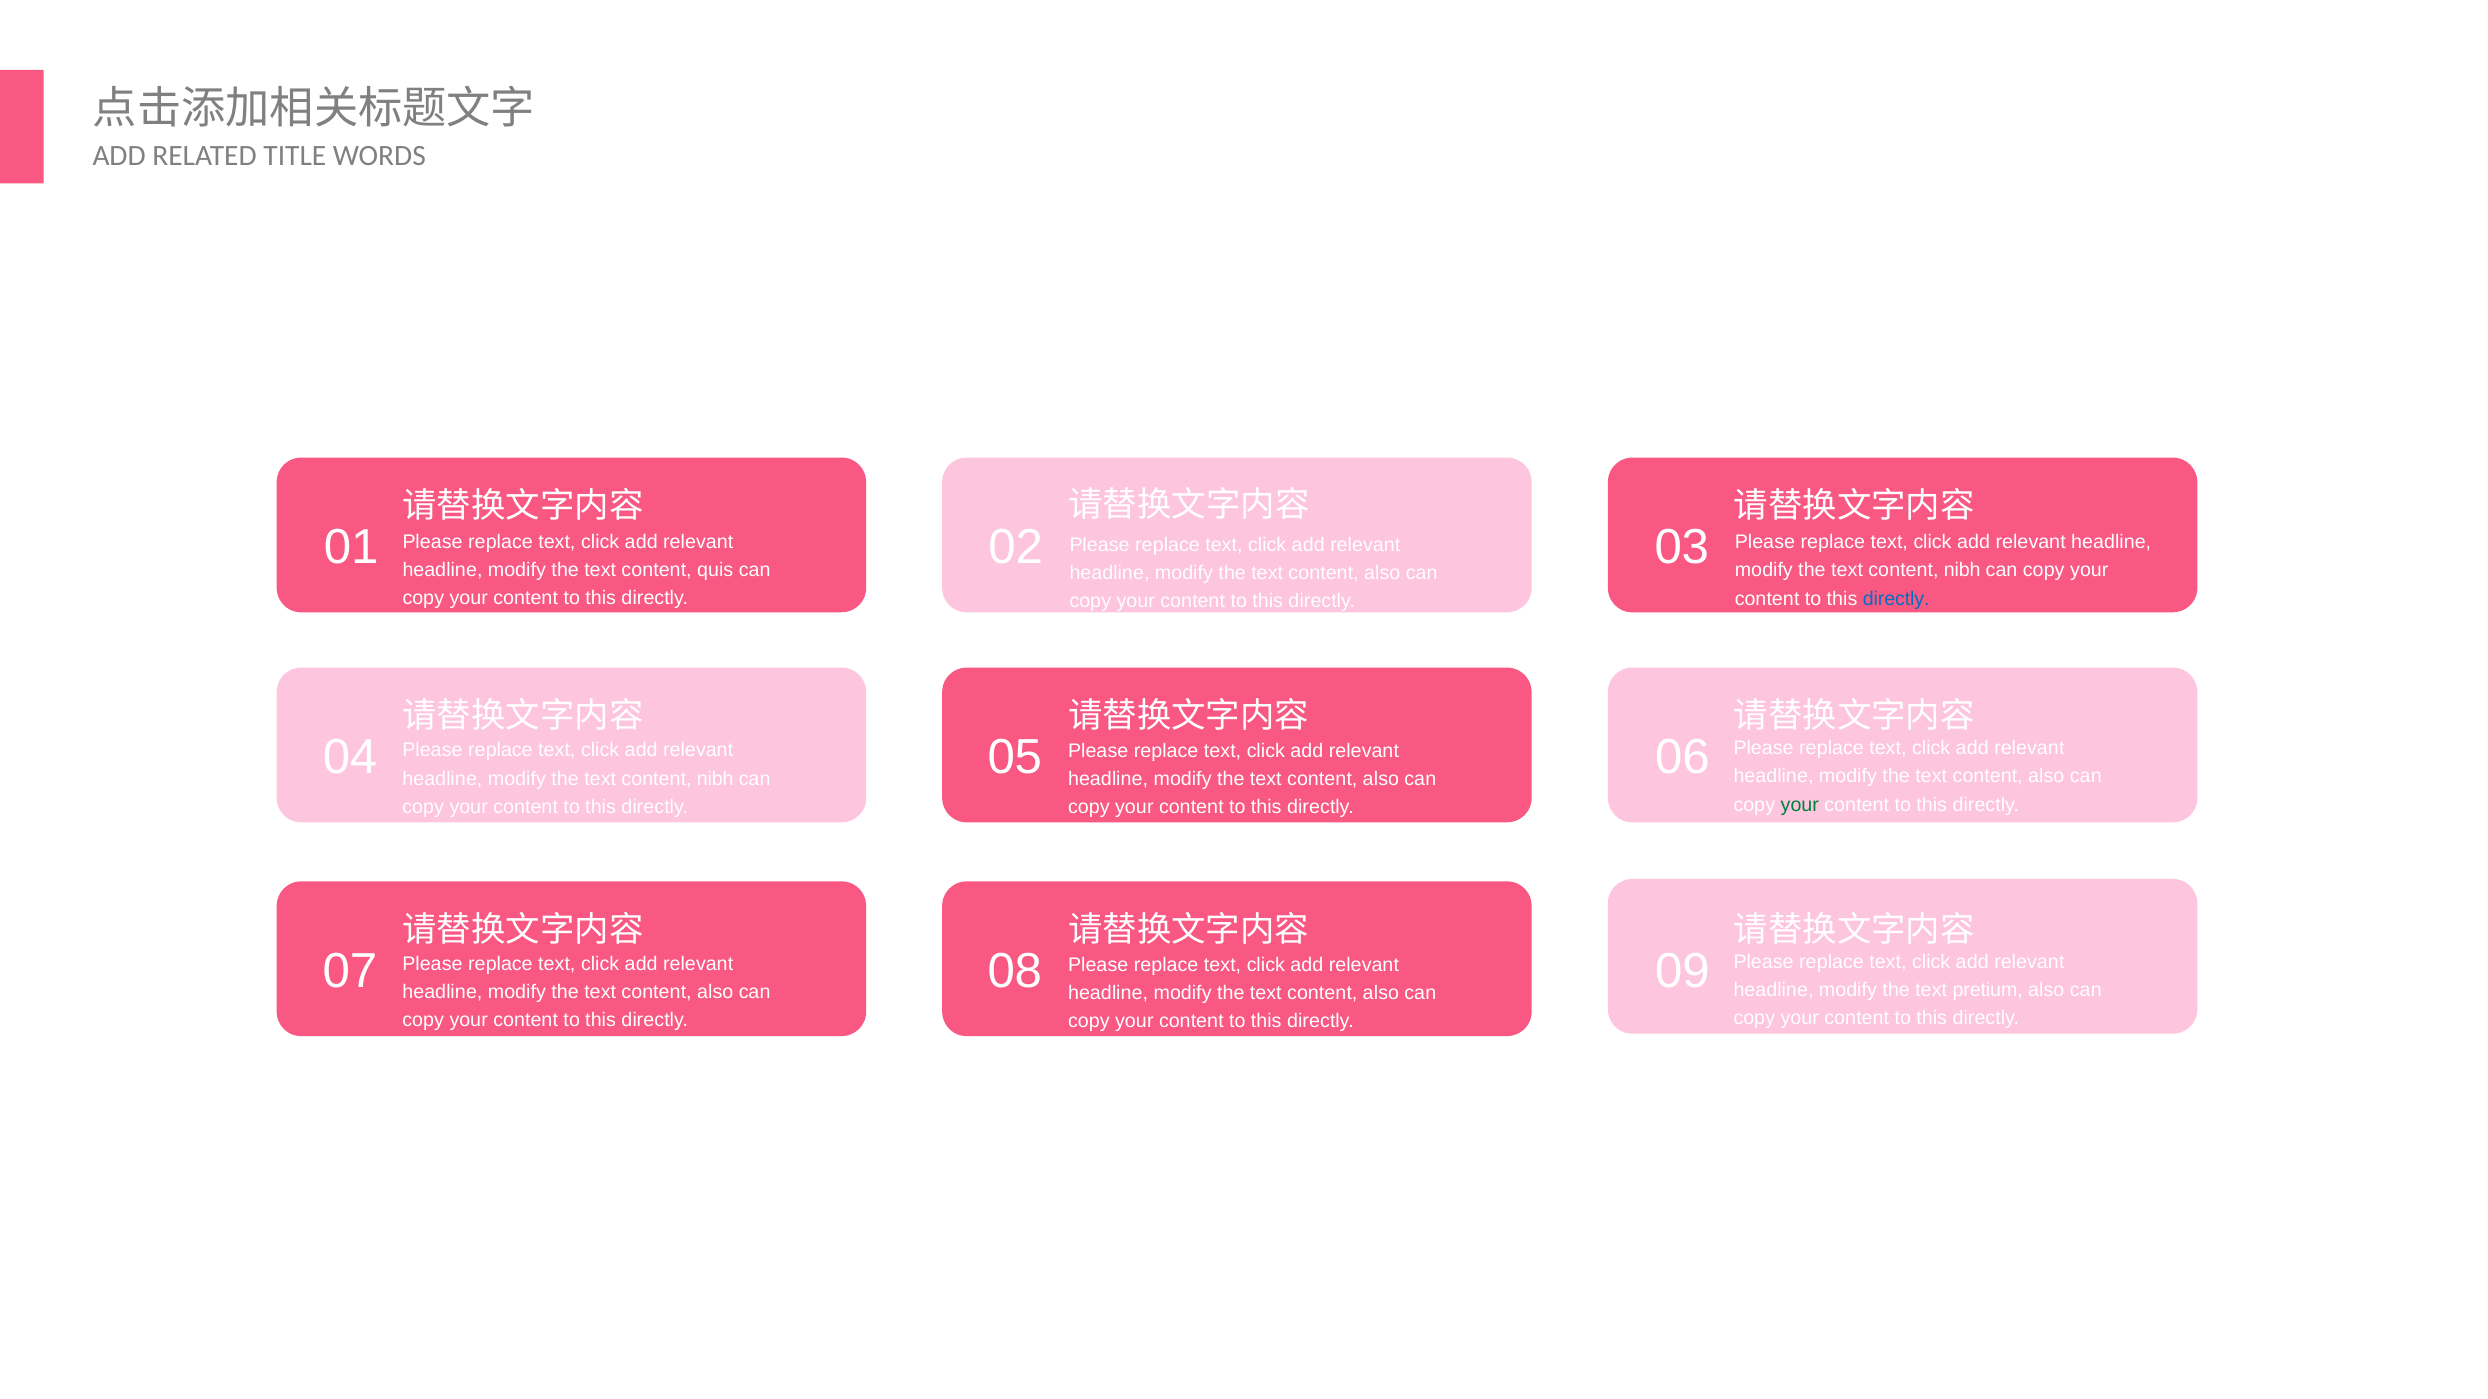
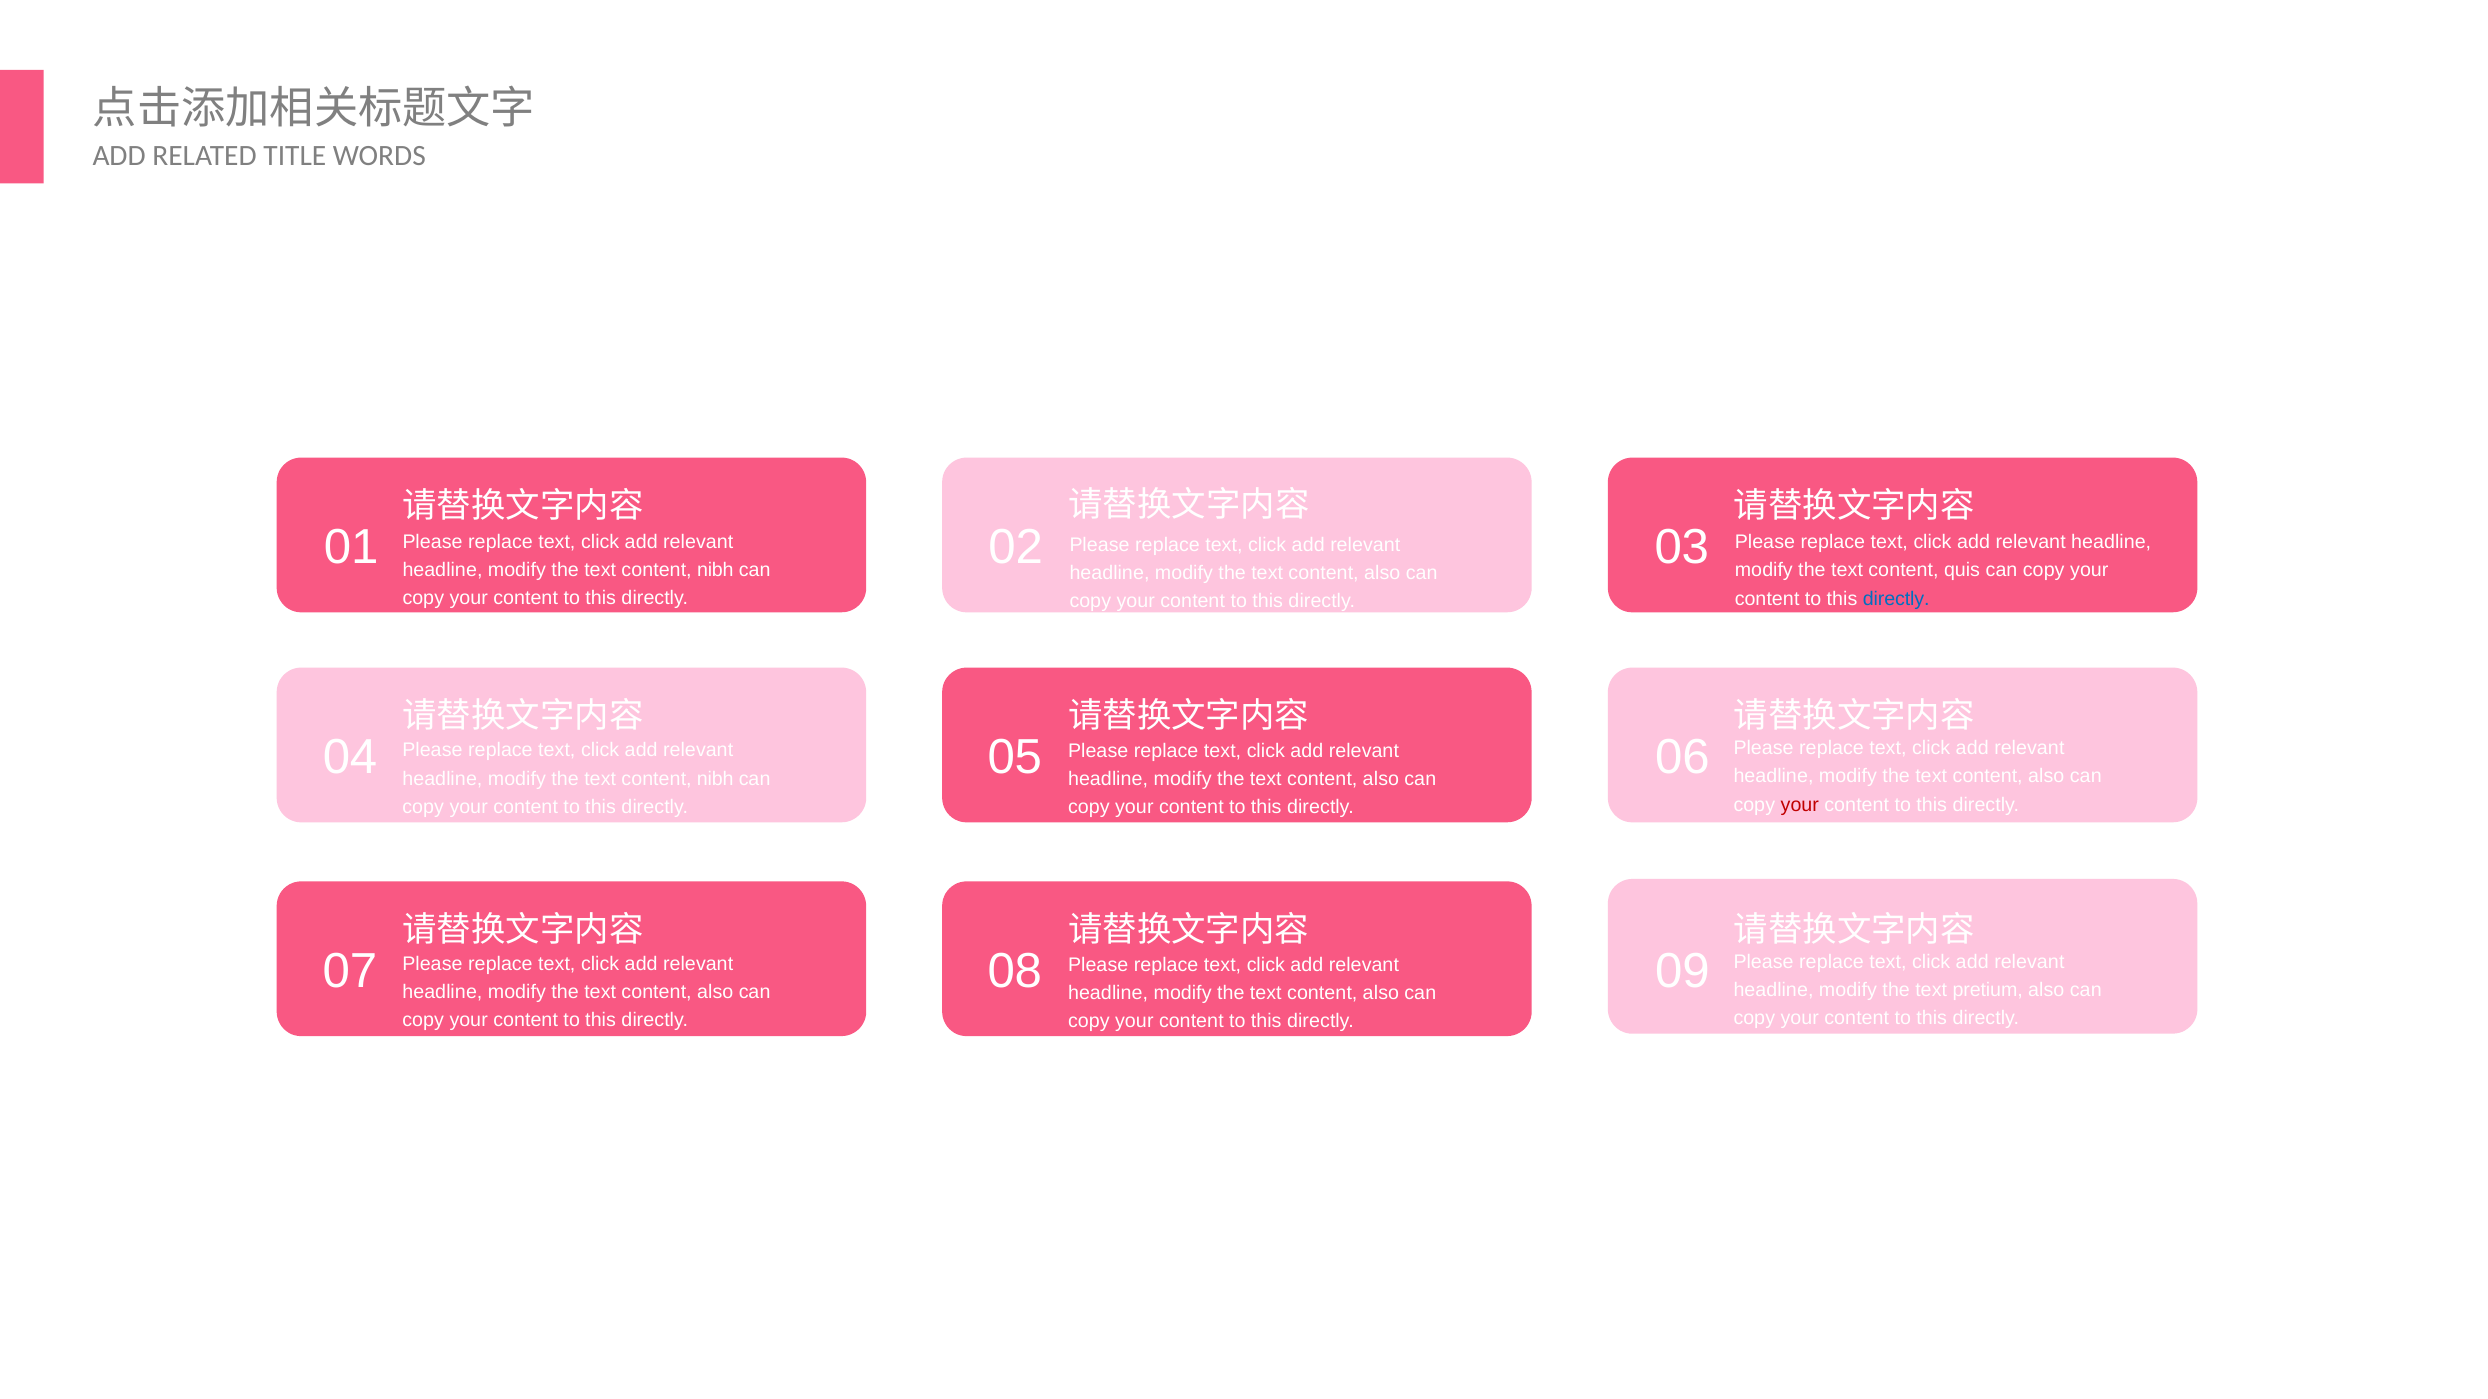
quis at (715, 570): quis -> nibh
nibh at (1962, 571): nibh -> quis
your at (1800, 805) colour: green -> red
